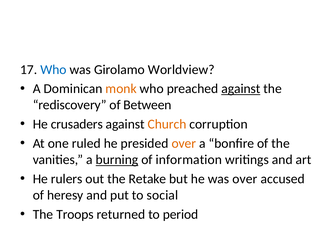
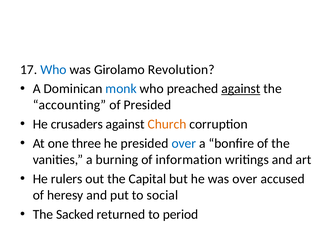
Worldview: Worldview -> Revolution
monk colour: orange -> blue
rediscovery: rediscovery -> accounting
of Between: Between -> Presided
ruled: ruled -> three
over at (184, 143) colour: orange -> blue
burning underline: present -> none
Retake: Retake -> Capital
Troops: Troops -> Sacked
